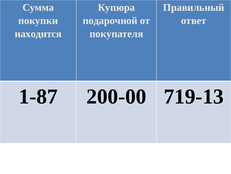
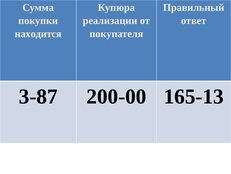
подарочной: подарочной -> реализации
1-87: 1-87 -> 3-87
719-13: 719-13 -> 165-13
